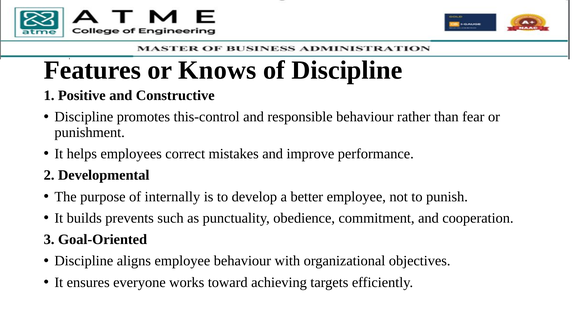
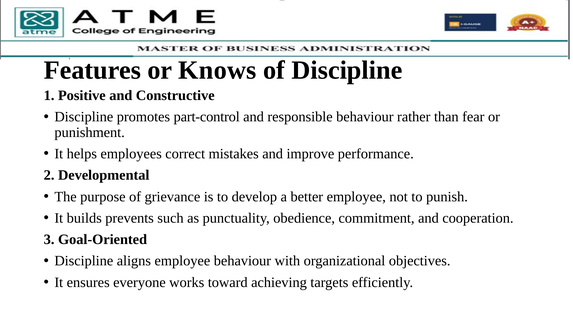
this-control: this-control -> part-control
internally: internally -> grievance
